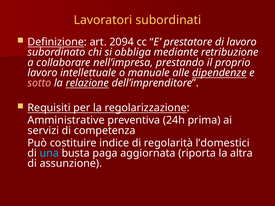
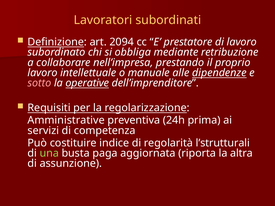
relazione: relazione -> operative
l’domestici: l’domestici -> l’strutturali
una colour: light blue -> light green
